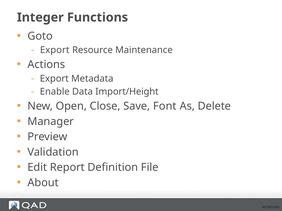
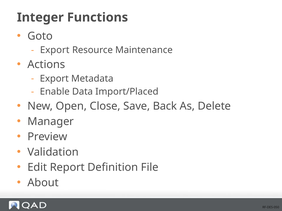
Import/Height: Import/Height -> Import/Placed
Font: Font -> Back
